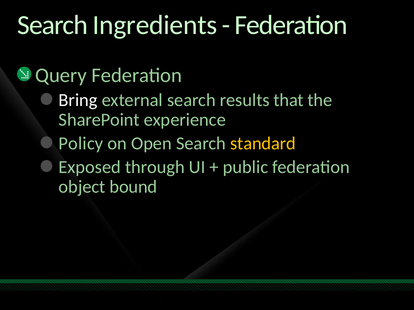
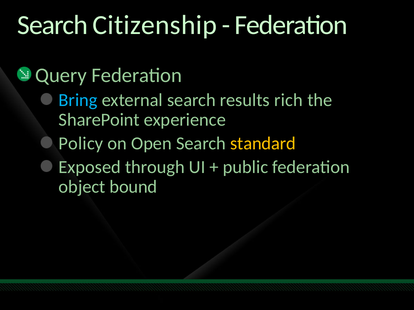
Ingredients: Ingredients -> Citizenship
Bring colour: white -> light blue
that: that -> rich
